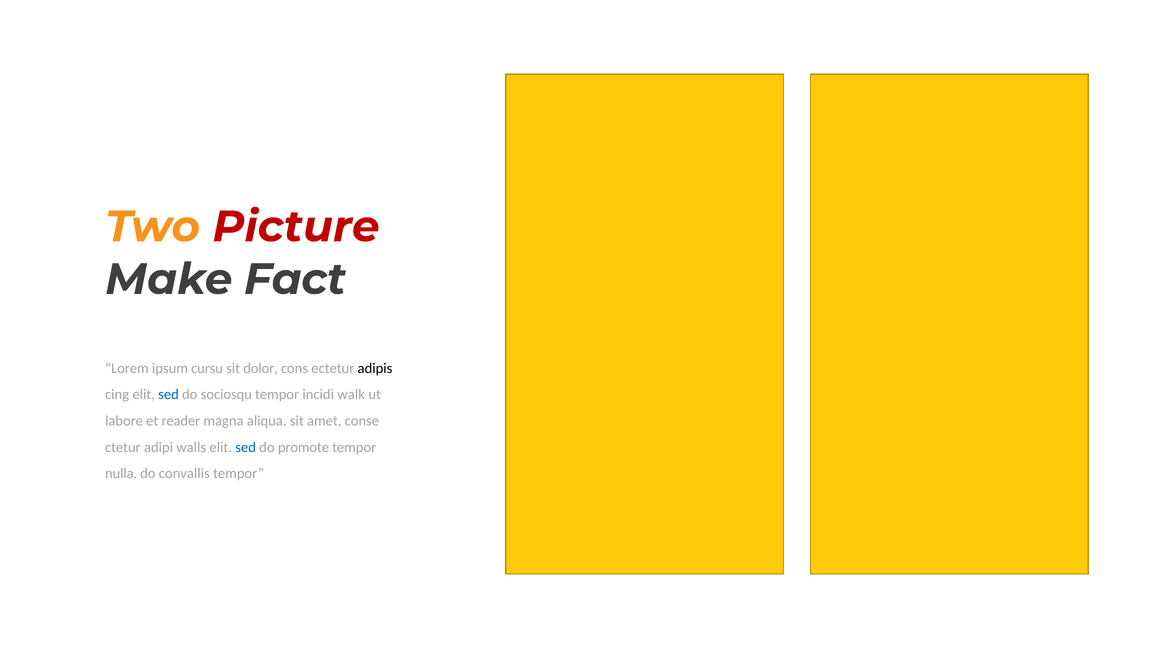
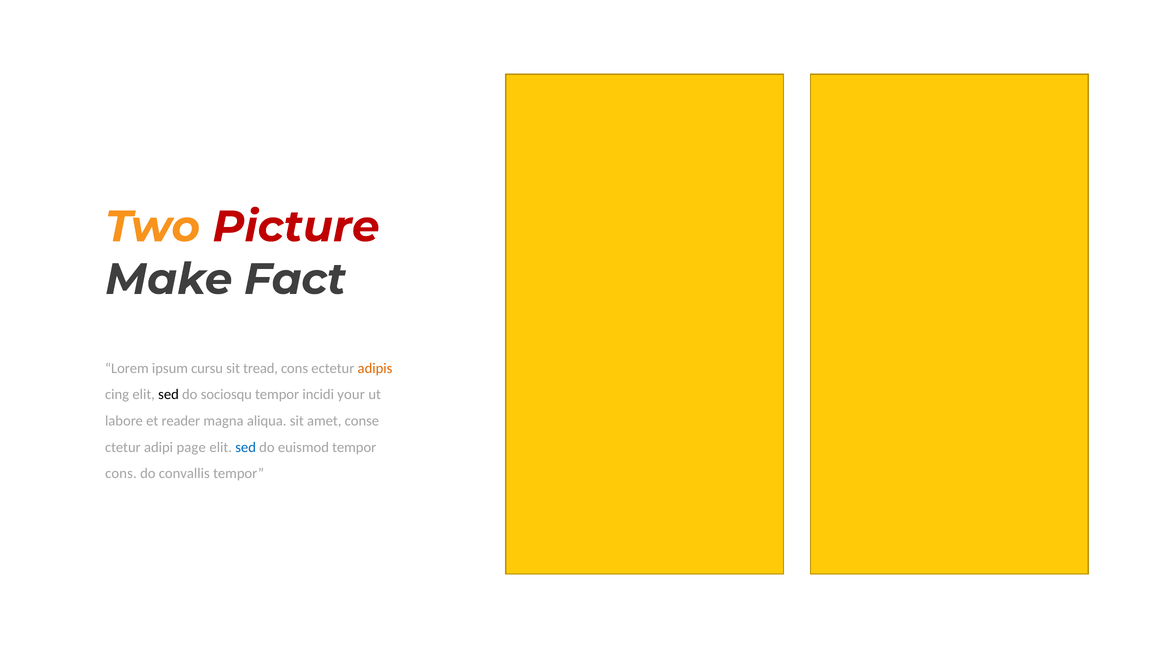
dolor: dolor -> tread
adipis colour: black -> orange
sed at (169, 395) colour: blue -> black
walk: walk -> your
walls: walls -> page
promote: promote -> euismod
nulla at (121, 474): nulla -> cons
